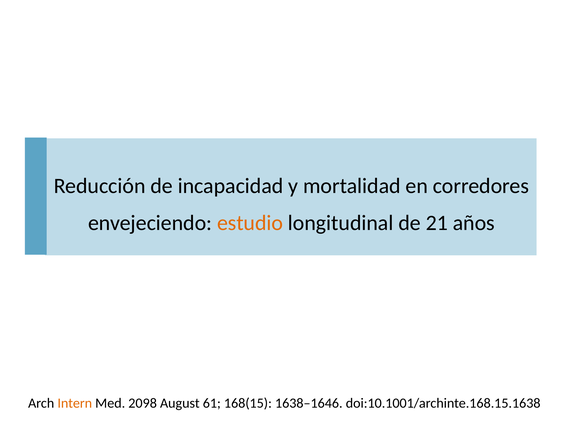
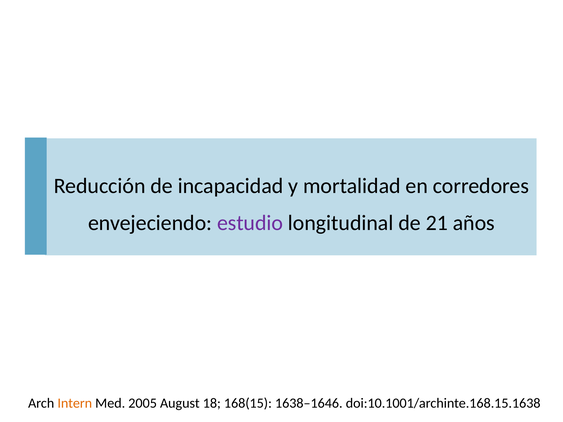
estudio colour: orange -> purple
2098: 2098 -> 2005
61: 61 -> 18
